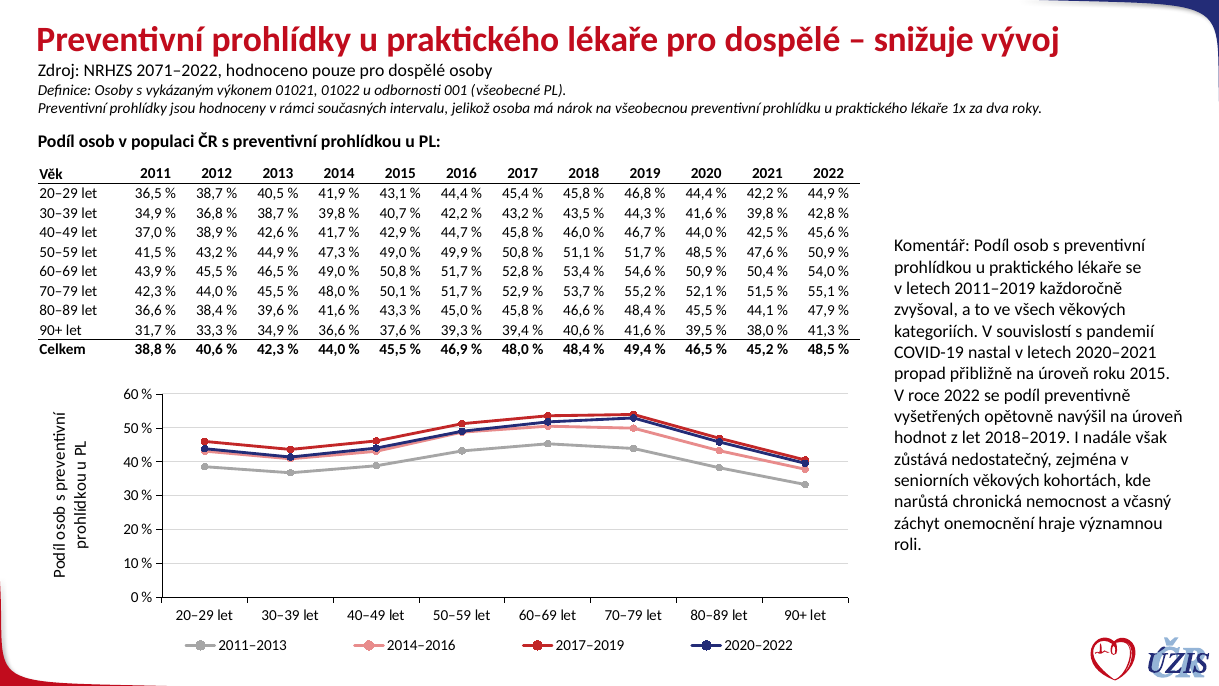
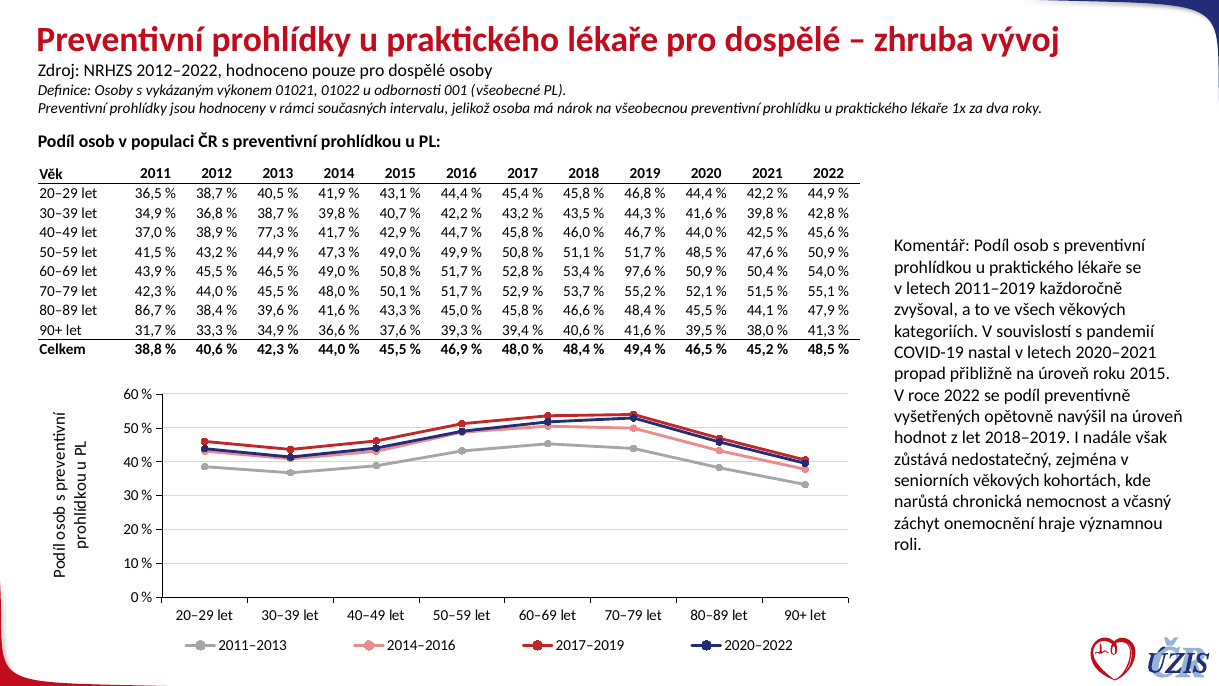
snižuje: snižuje -> zhruba
2071–2022: 2071–2022 -> 2012–2022
42,6: 42,6 -> 77,3
54,6: 54,6 -> 97,6
let 36,6: 36,6 -> 86,7
